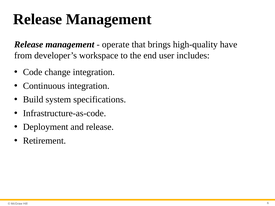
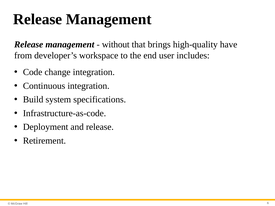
operate: operate -> without
